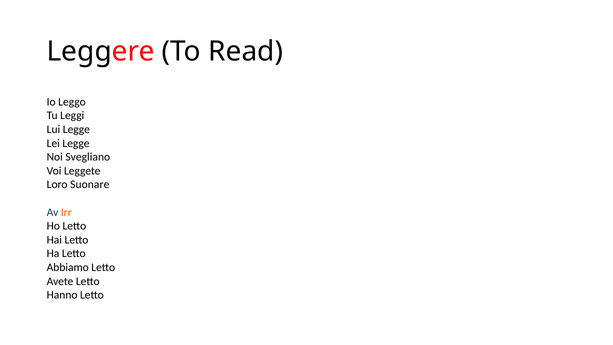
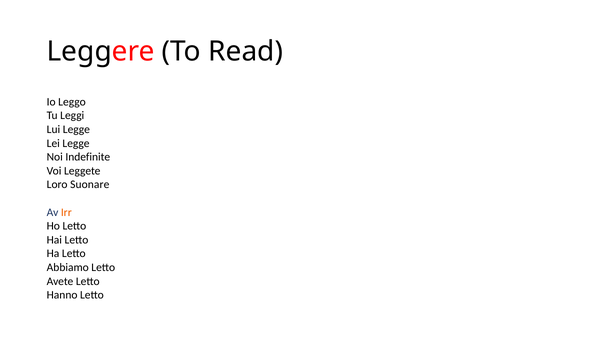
Svegliano: Svegliano -> Indefinite
